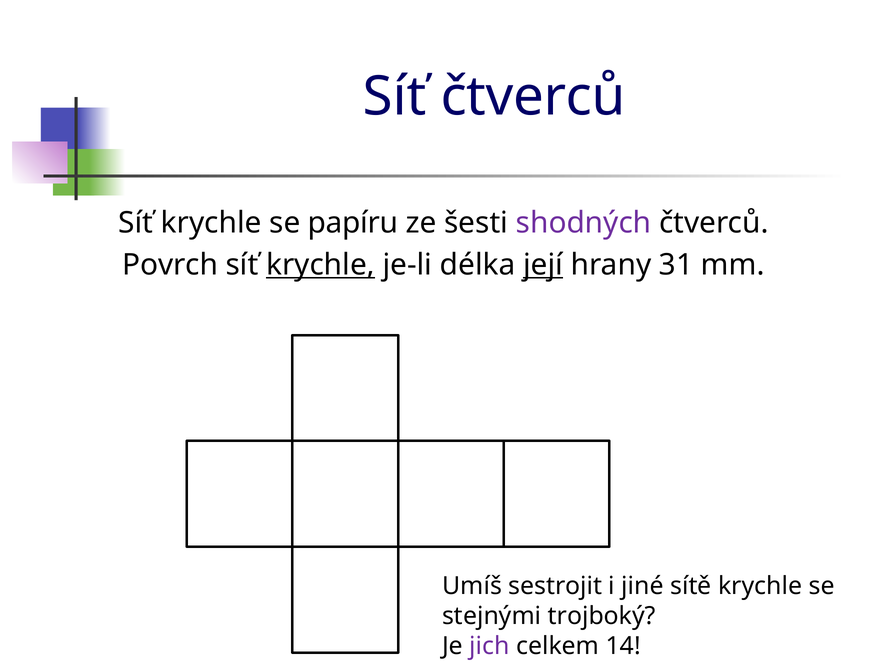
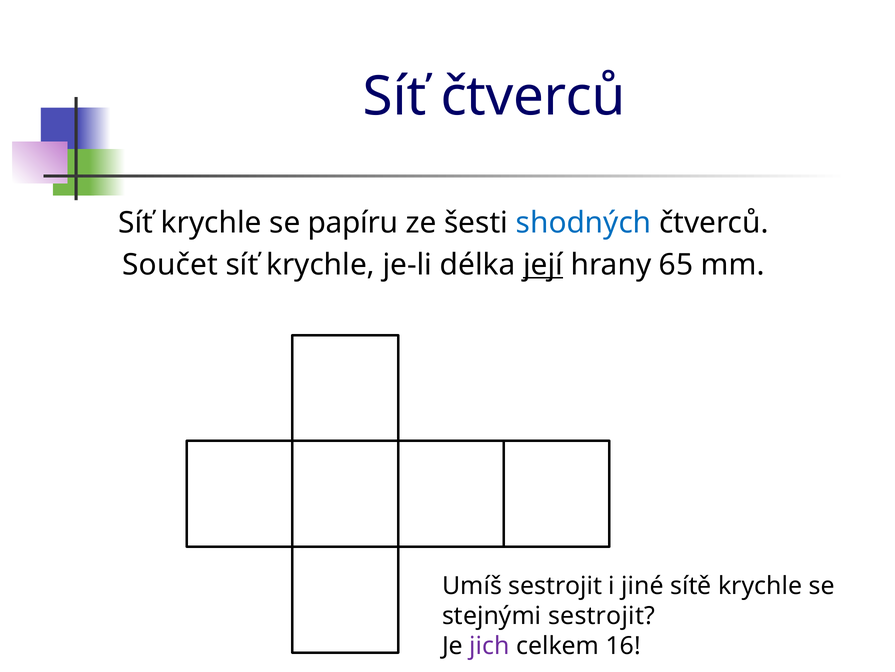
shodných colour: purple -> blue
Povrch: Povrch -> Součet
krychle at (320, 265) underline: present -> none
31: 31 -> 65
stejnými trojboký: trojboký -> sestrojit
14: 14 -> 16
